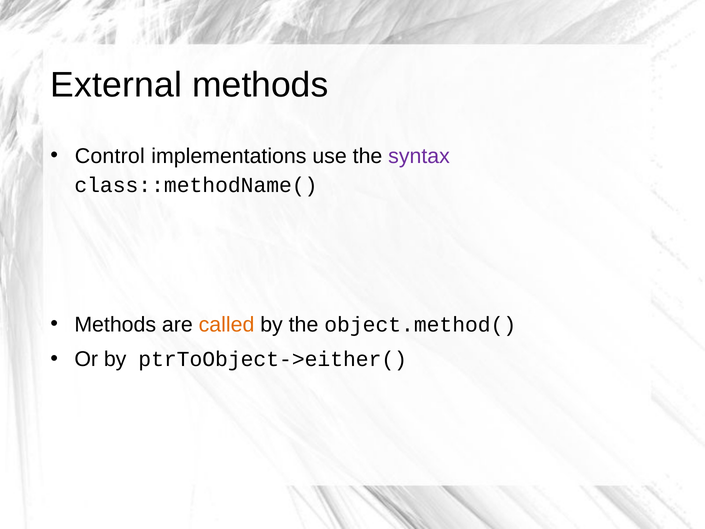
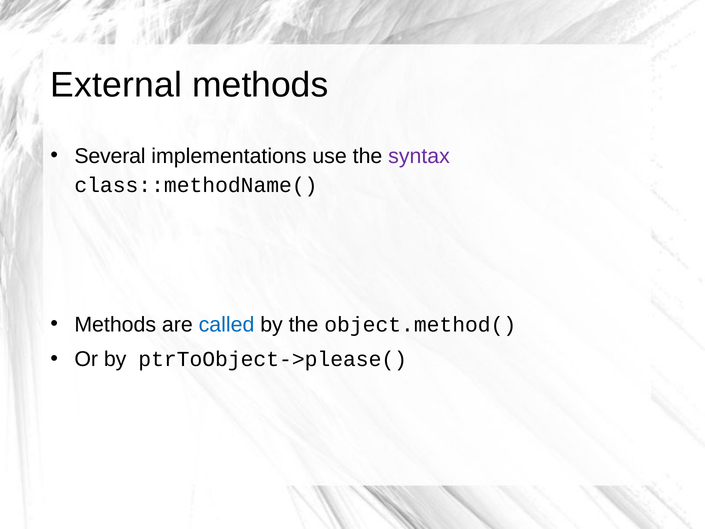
Control: Control -> Several
called colour: orange -> blue
ptrToObject->either(: ptrToObject->either( -> ptrToObject->please(
